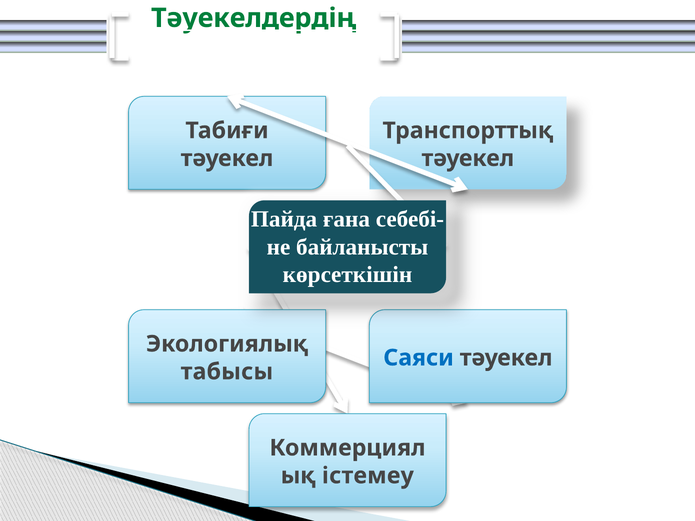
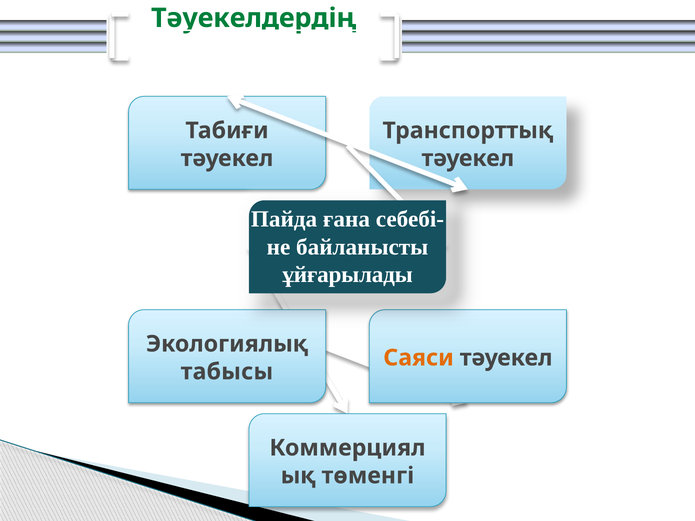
көрсеткішін: көрсеткішін -> ұйғарылады
Саяси colour: blue -> orange
істемеу: істемеу -> төменгі
